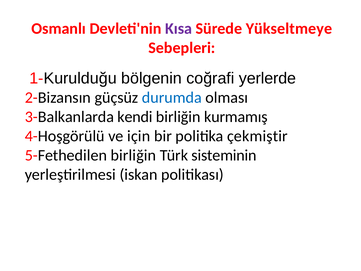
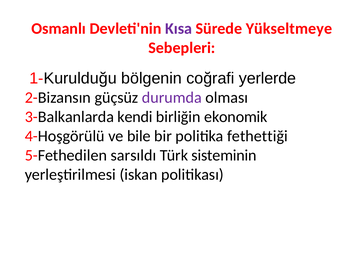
durumda colour: blue -> purple
kurmamış: kurmamış -> ekonomik
için: için -> bile
çekmiştir: çekmiştir -> fethettiği
5-Fethedilen birliğin: birliğin -> sarsıldı
